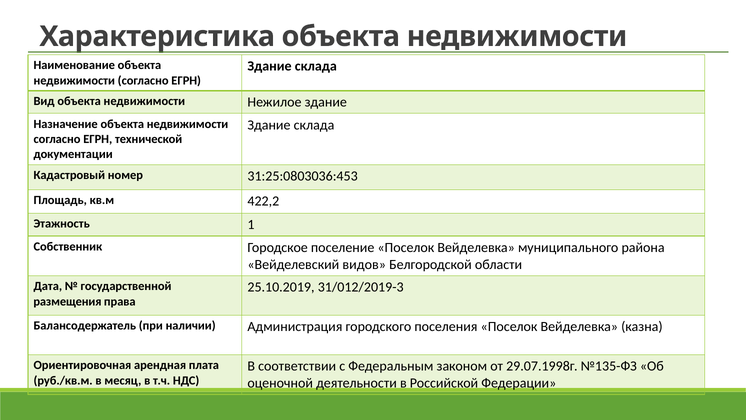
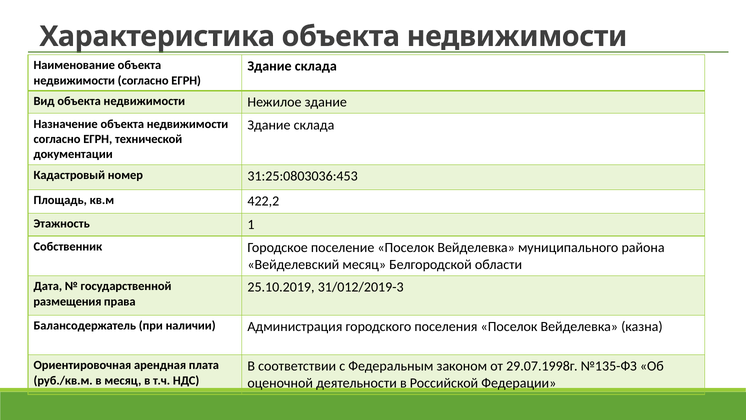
Вейделевский видов: видов -> месяц
